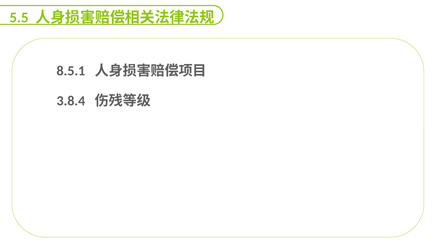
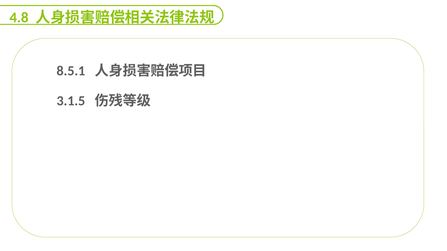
5.5: 5.5 -> 4.8
3.8.4: 3.8.4 -> 3.1.5
